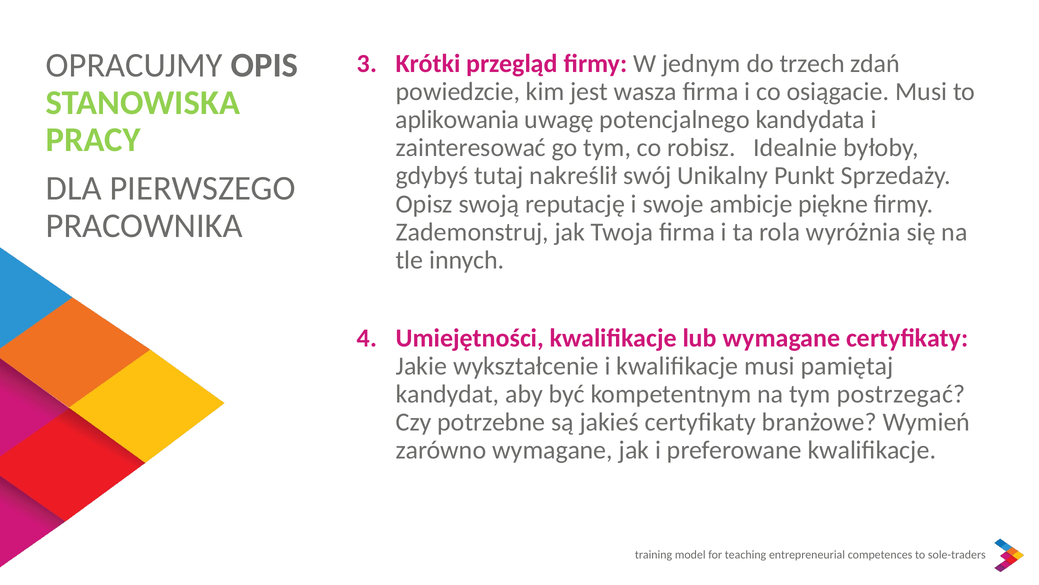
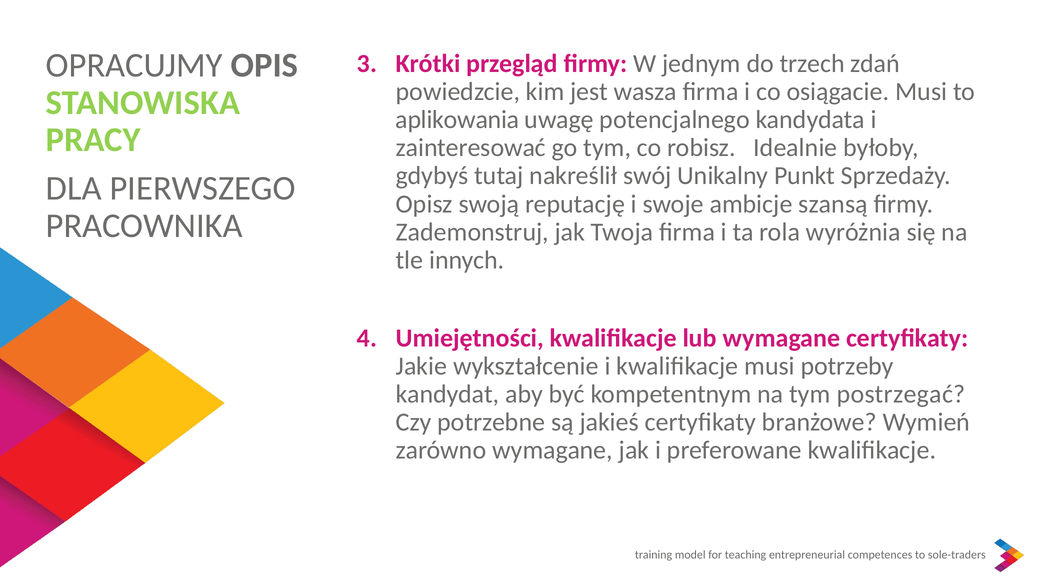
piękne: piękne -> szansą
pamiętaj: pamiętaj -> potrzeby
